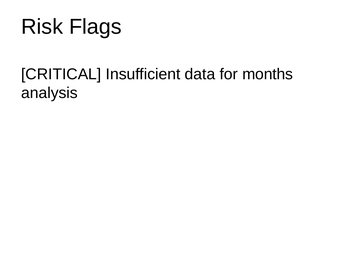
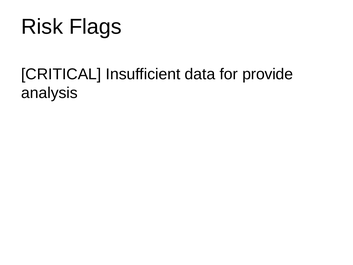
months: months -> provide
